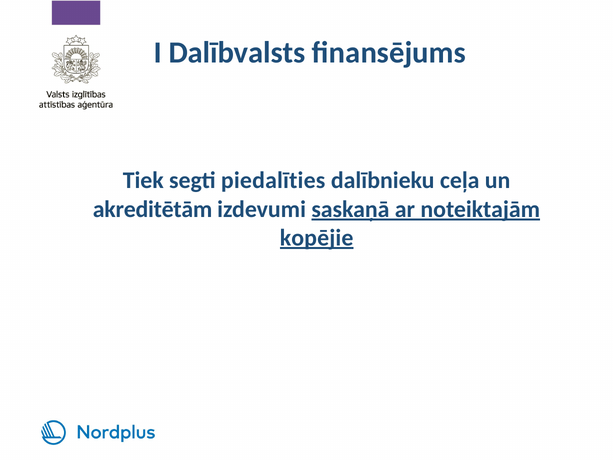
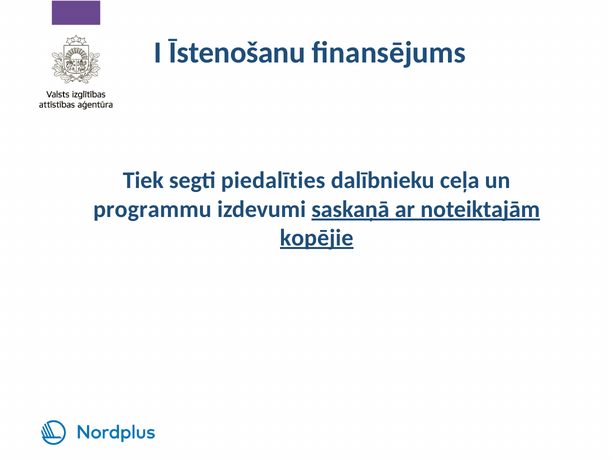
Dalībvalsts: Dalībvalsts -> Īstenošanu
akreditētām: akreditētām -> programmu
